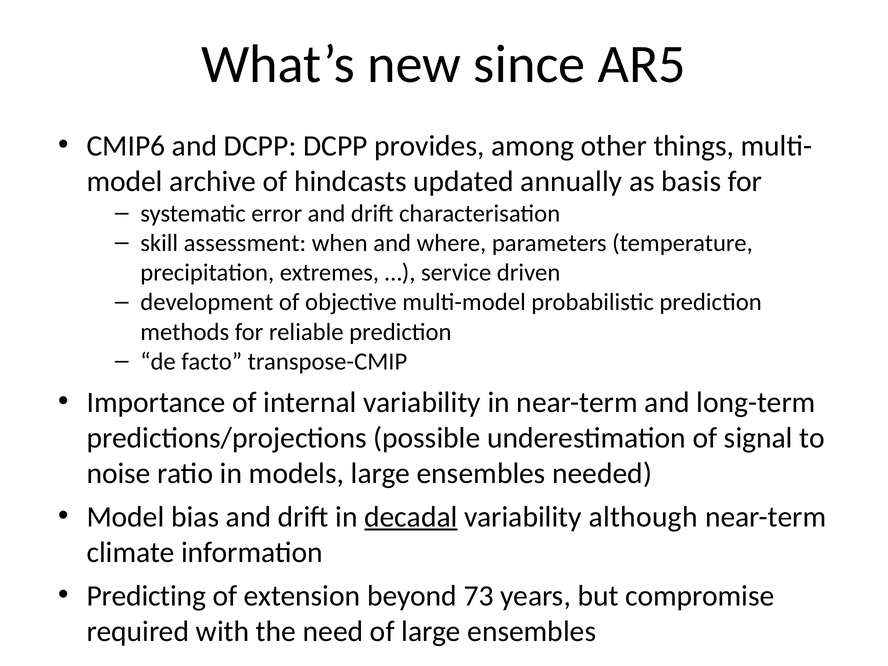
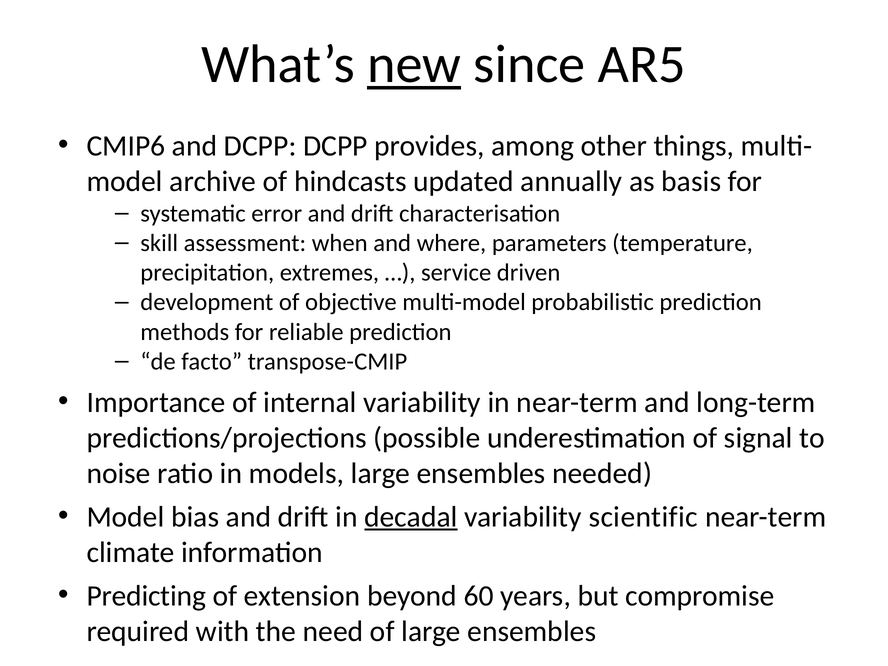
new underline: none -> present
although: although -> scientific
73: 73 -> 60
